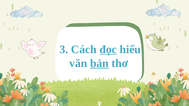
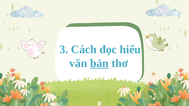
đọc underline: present -> none
